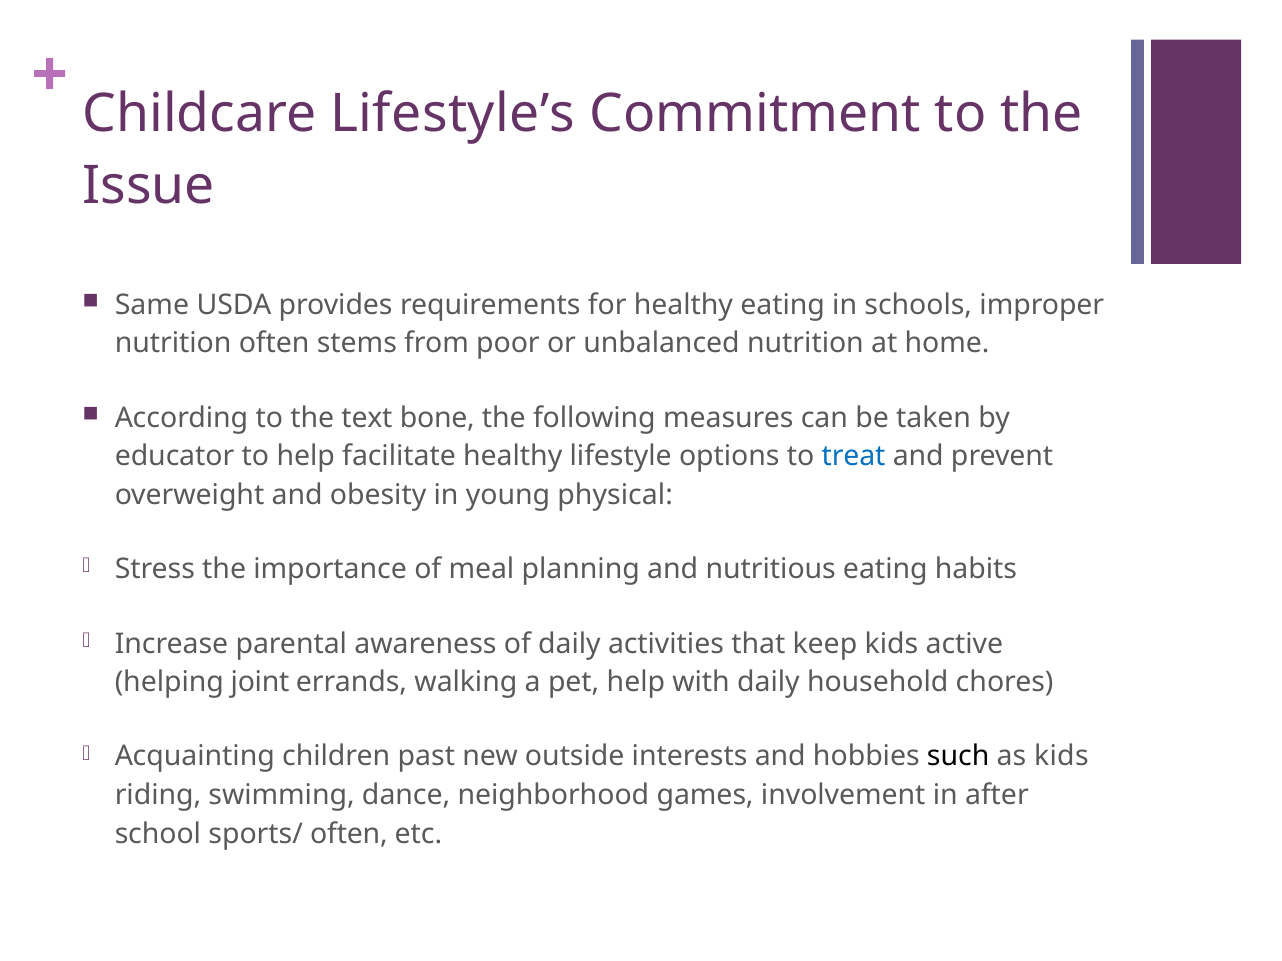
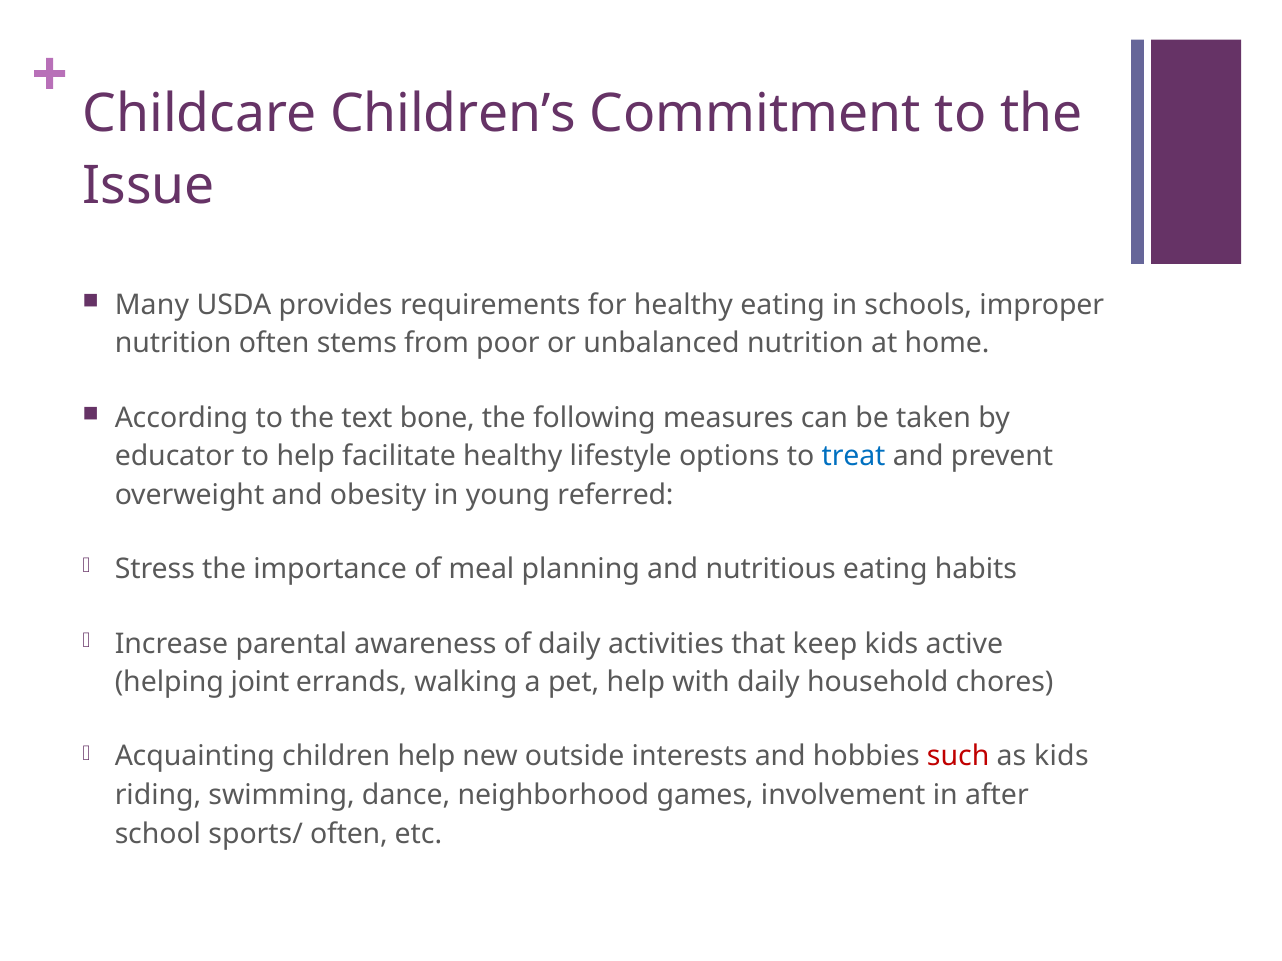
Lifestyle’s: Lifestyle’s -> Children’s
Same: Same -> Many
physical: physical -> referred
children past: past -> help
such colour: black -> red
